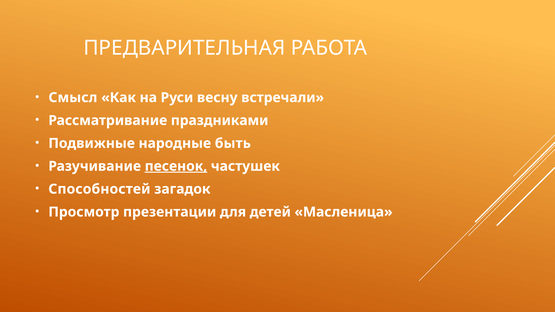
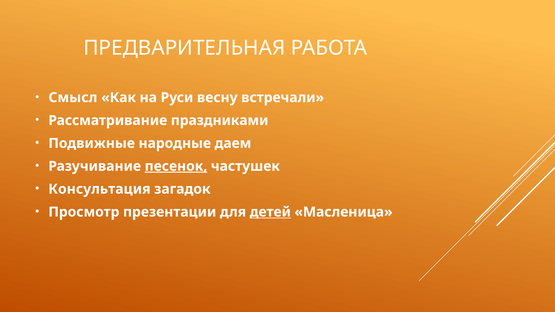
быть: быть -> даем
Способностей: Способностей -> Консультация
детей underline: none -> present
